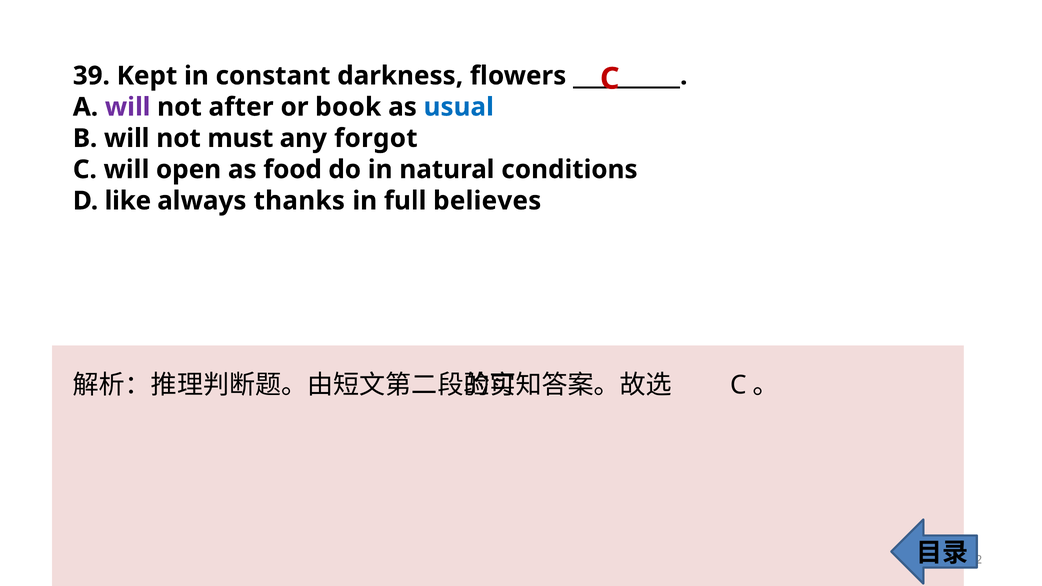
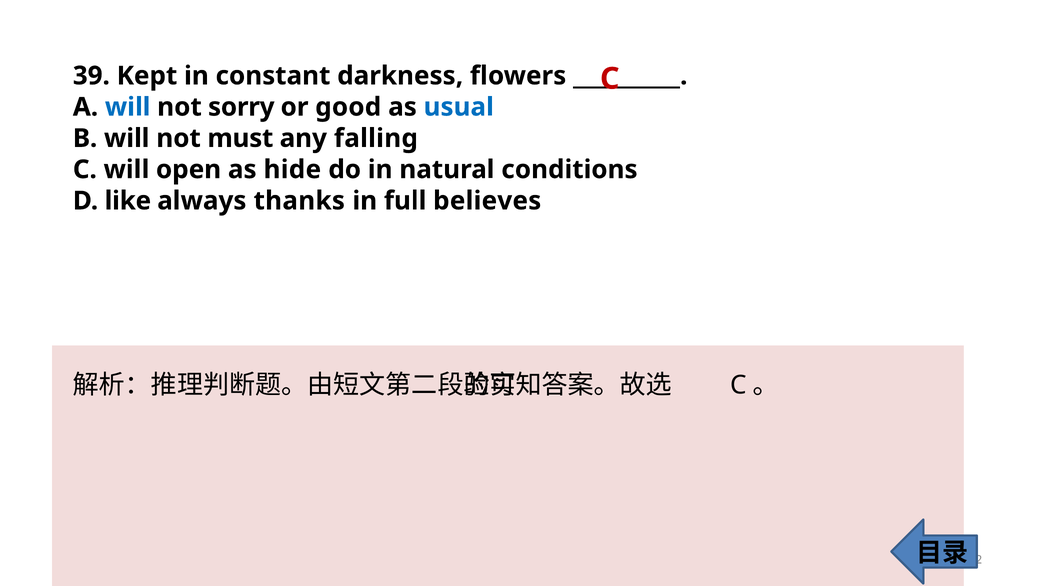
will at (128, 107) colour: purple -> blue
after: after -> sorry
book: book -> good
forgot: forgot -> falling
food: food -> hide
